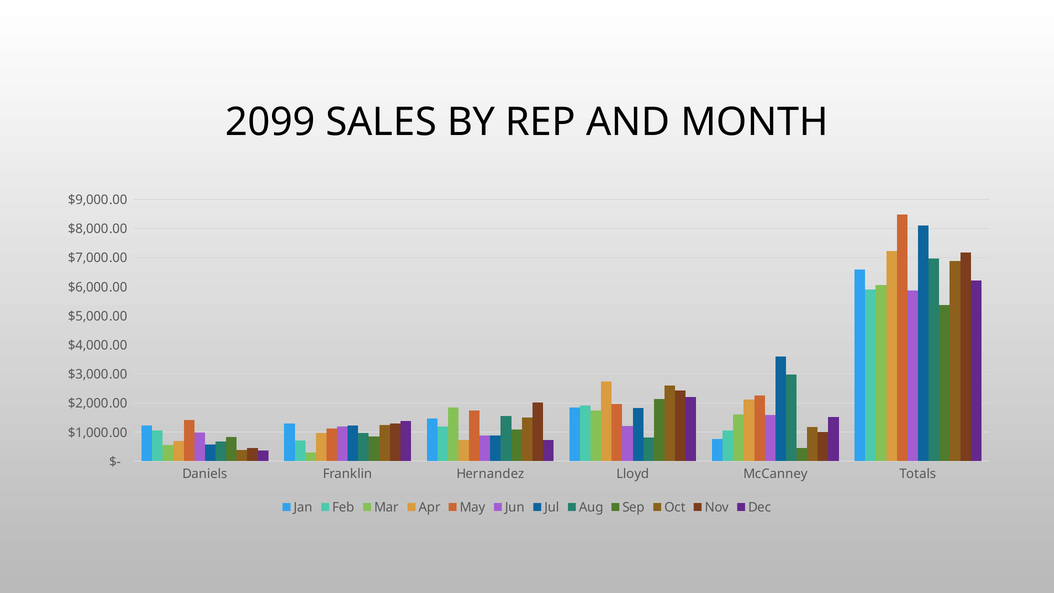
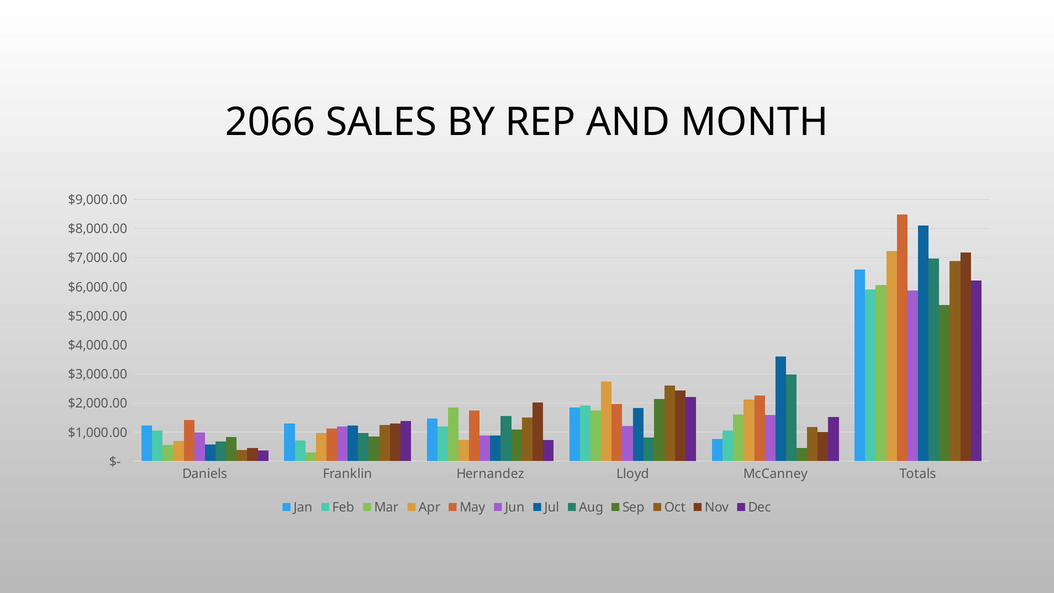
2099: 2099 -> 2066
